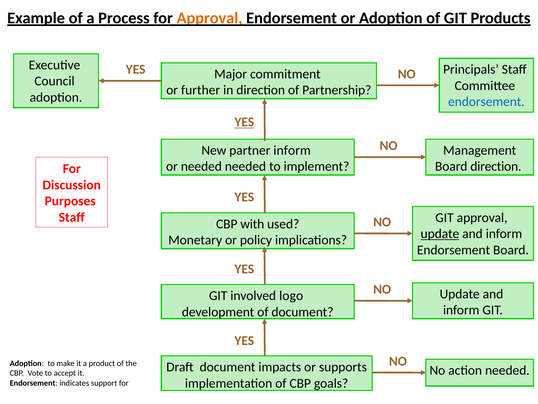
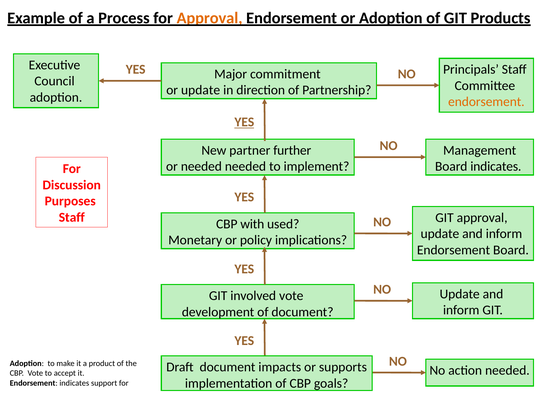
or further: further -> update
endorsement at (486, 102) colour: blue -> orange
partner inform: inform -> further
Board direction: direction -> indicates
update at (440, 234) underline: present -> none
involved logo: logo -> vote
